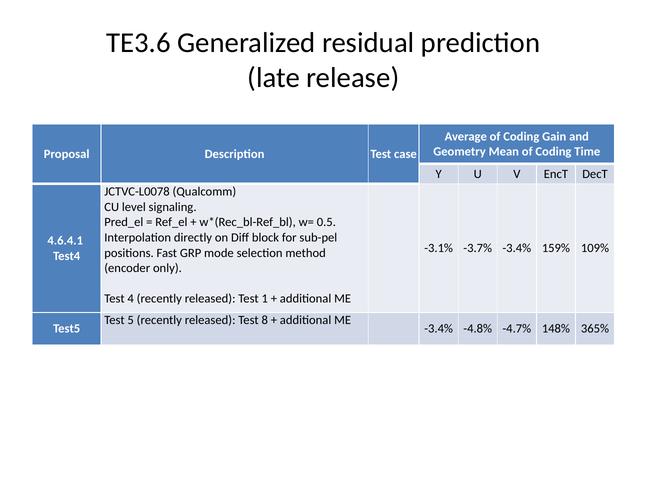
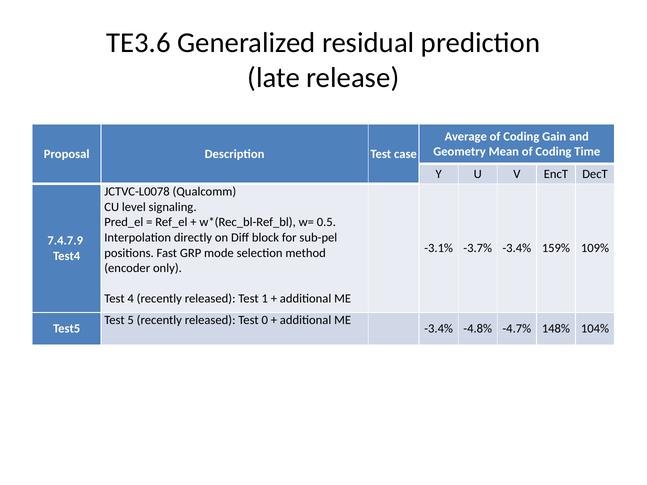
4.6.4.1: 4.6.4.1 -> 7.4.7.9
8: 8 -> 0
365%: 365% -> 104%
